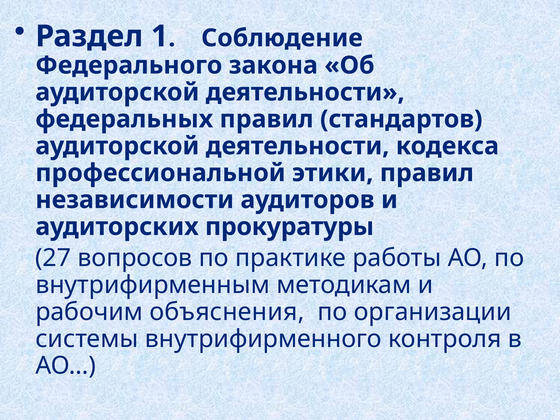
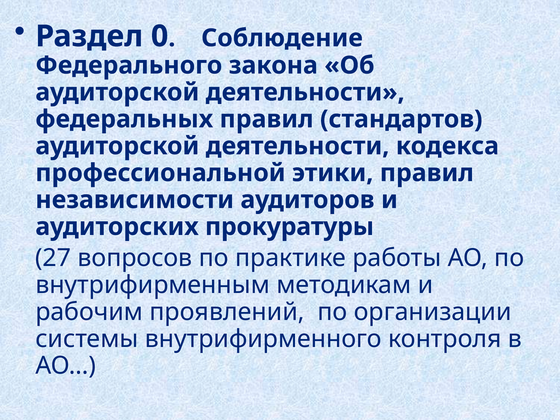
1: 1 -> 0
объяснения: объяснения -> проявлений
